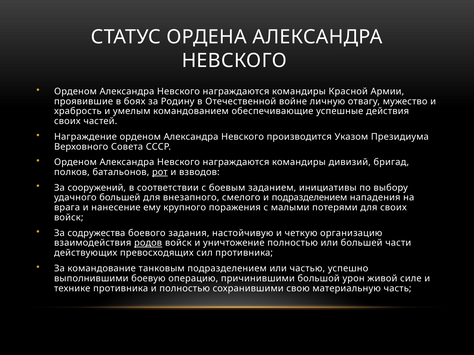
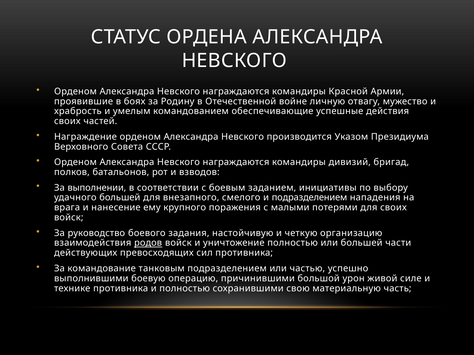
рот underline: present -> none
сооружений: сооружений -> выполнении
содружества: содружества -> руководство
